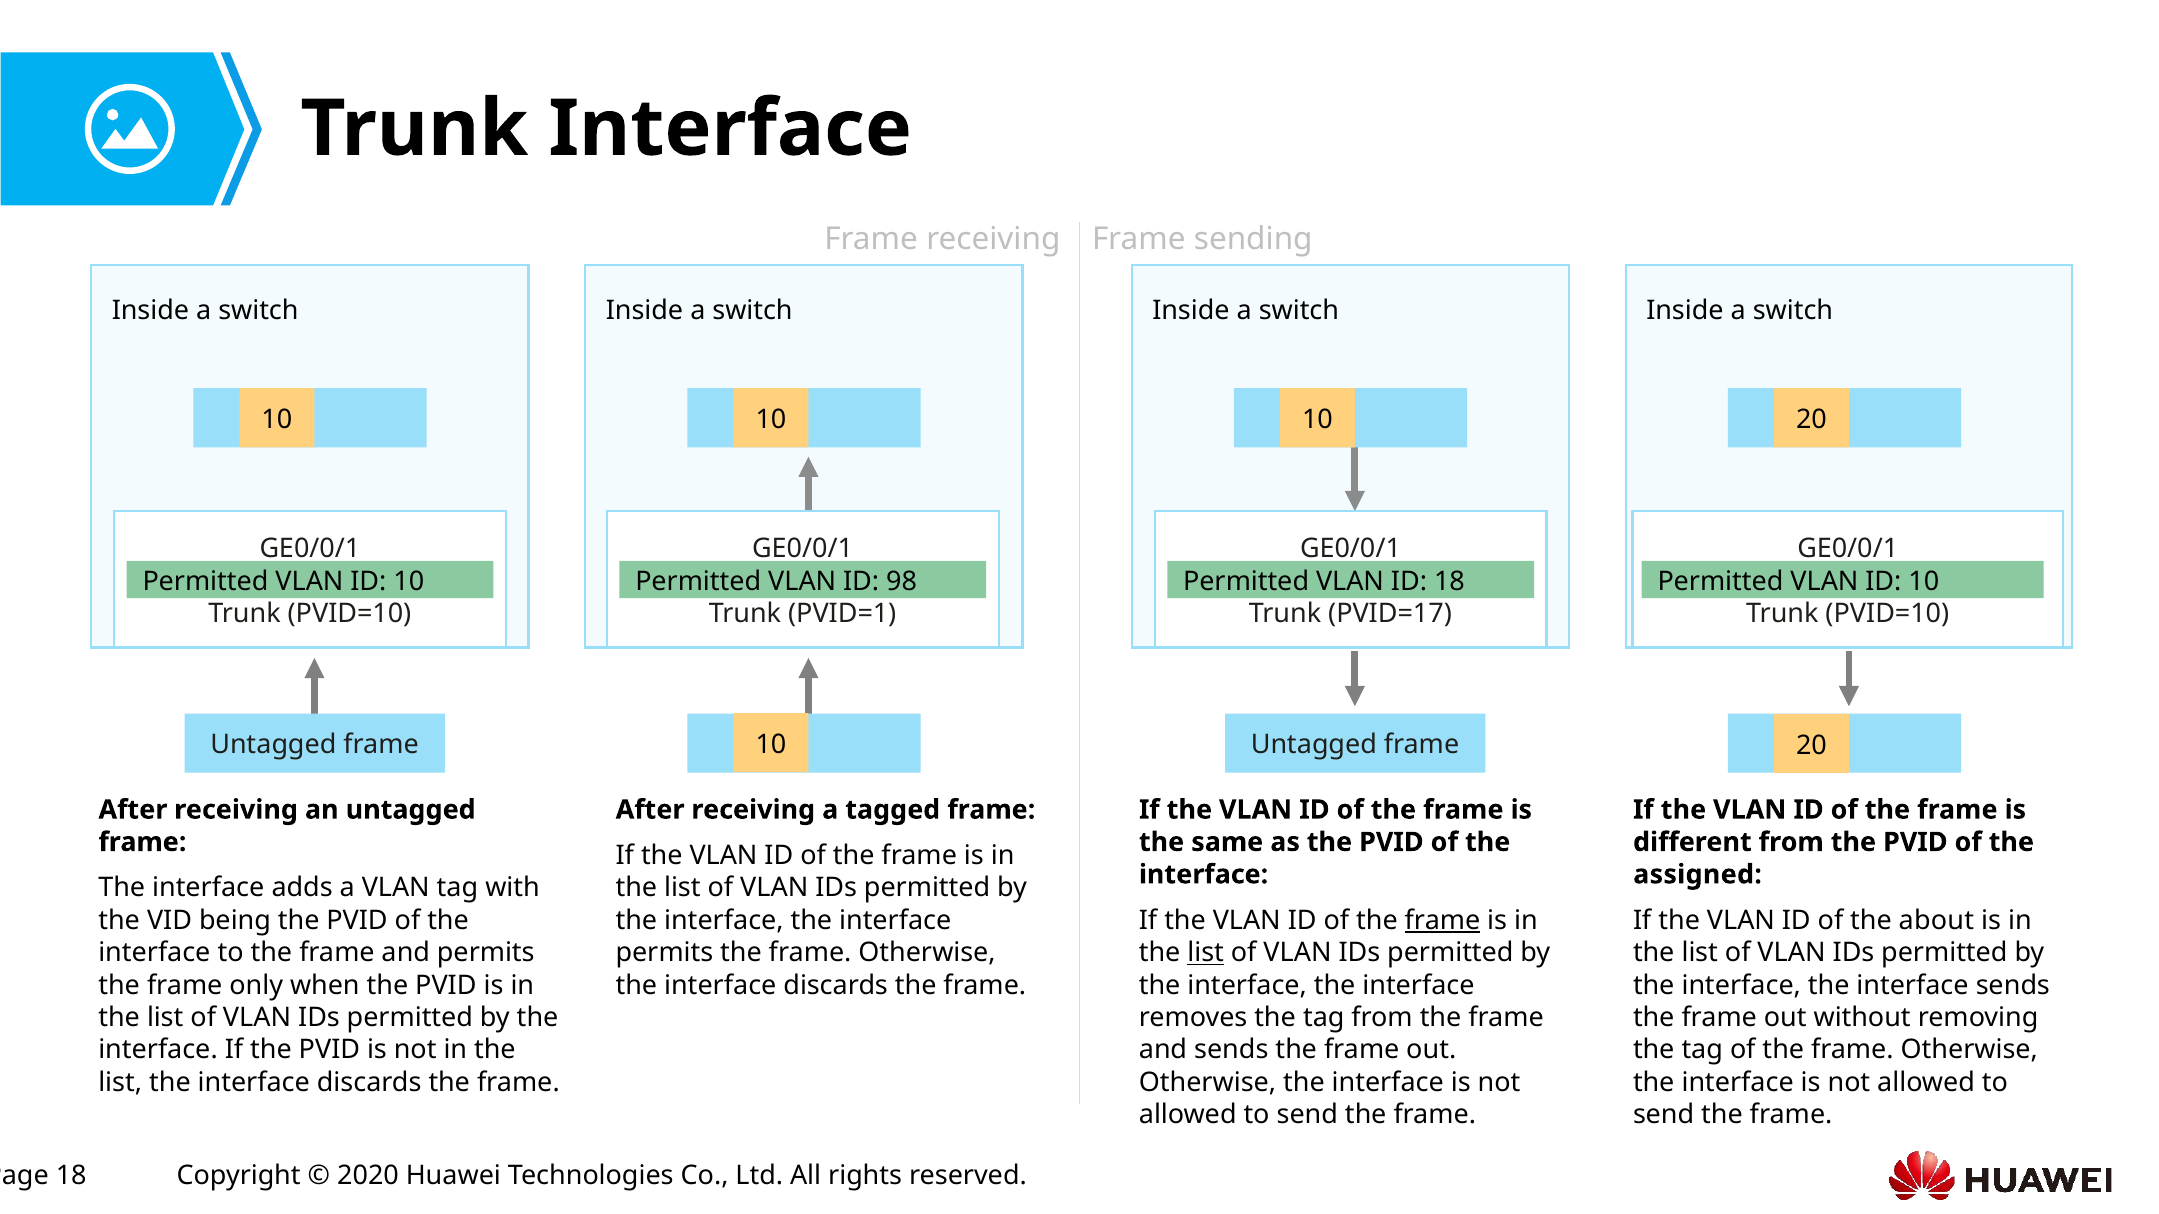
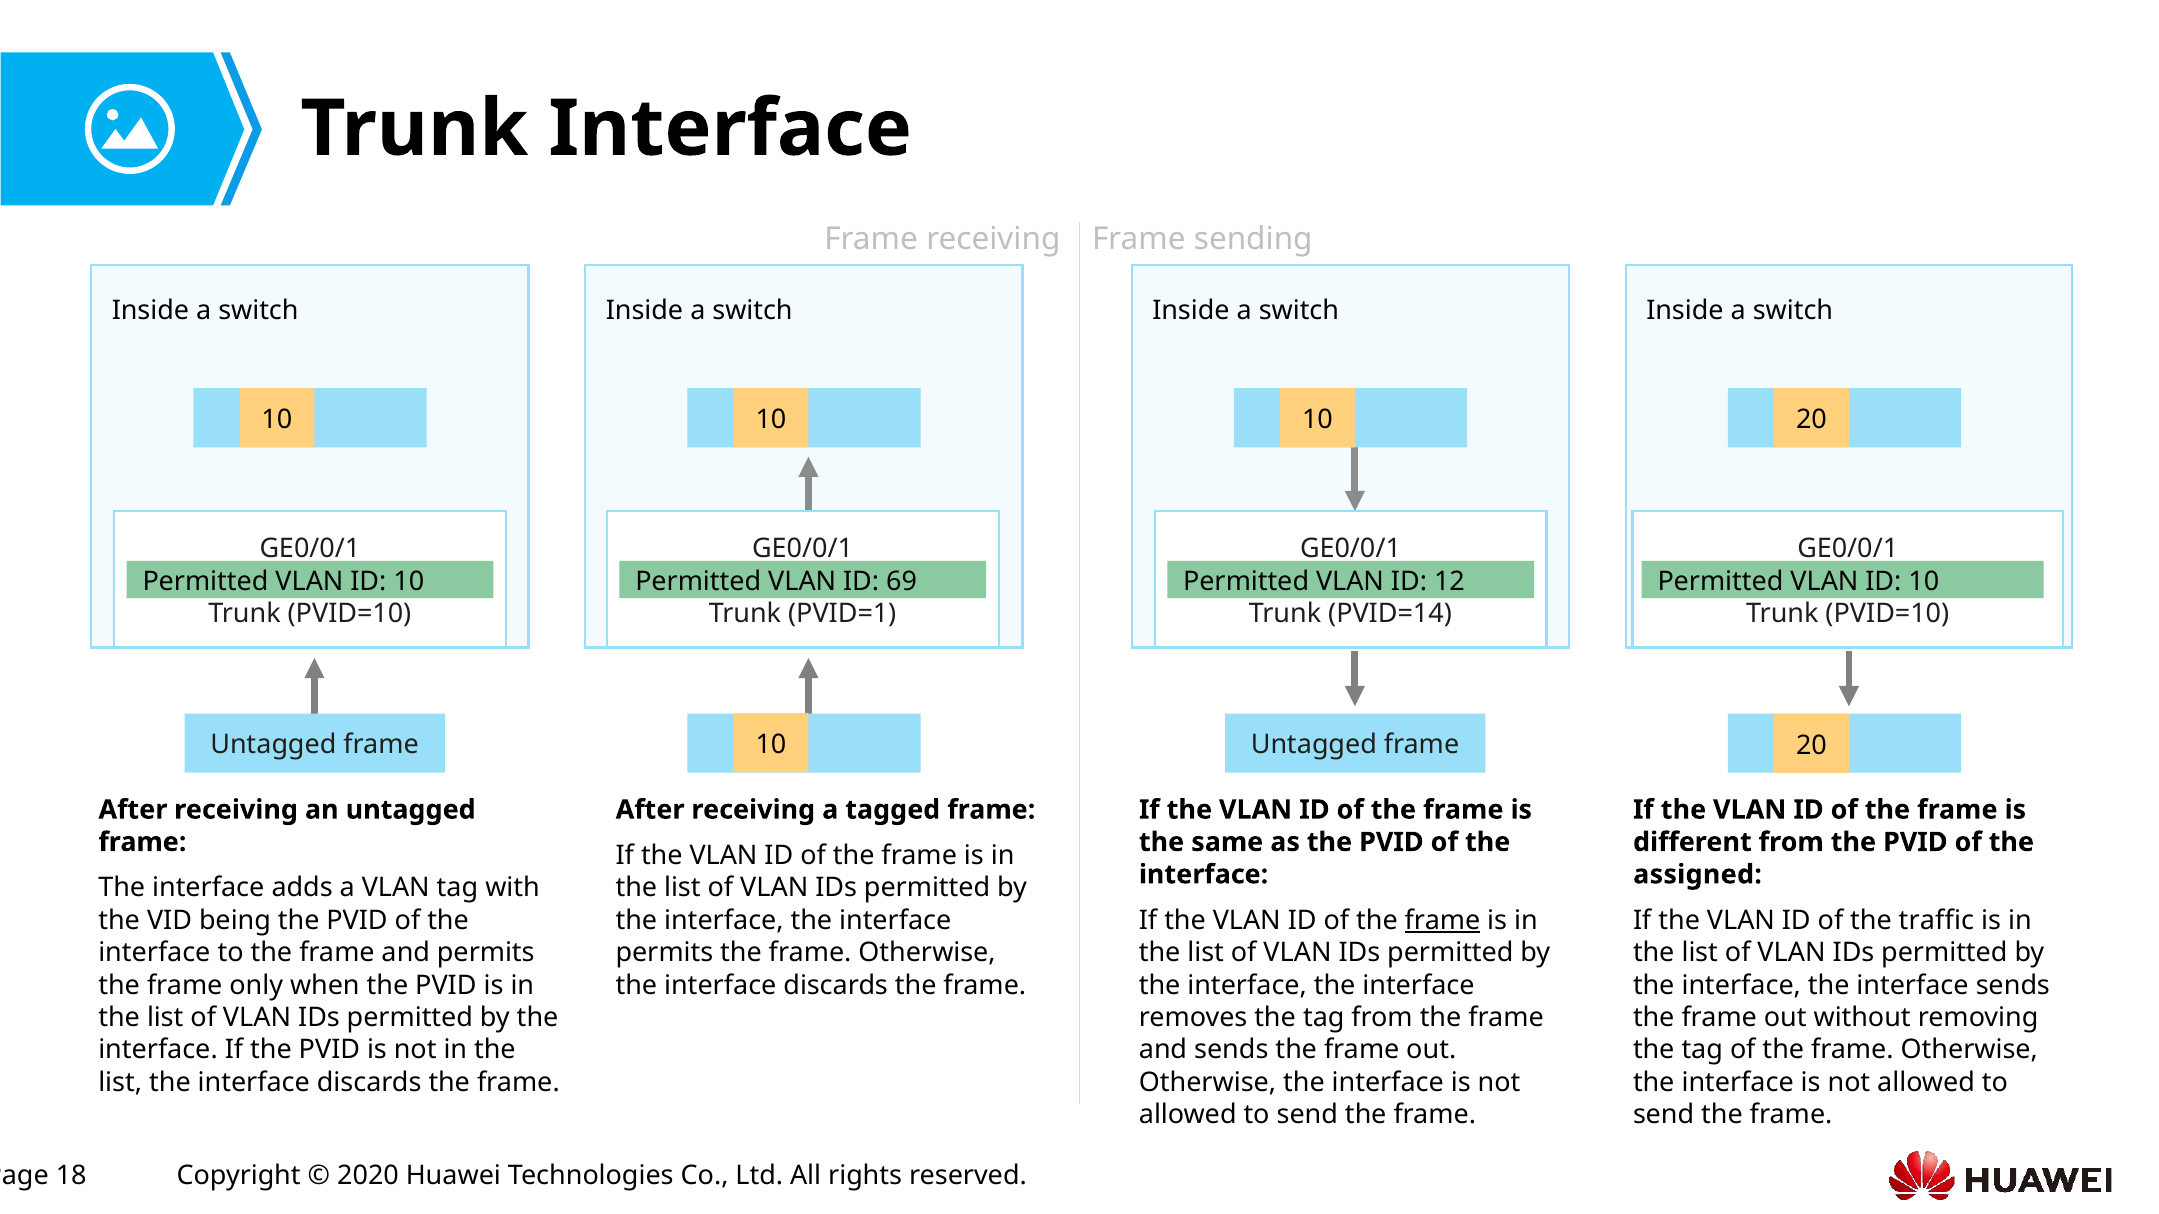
98: 98 -> 69
ID 18: 18 -> 12
PVID=17: PVID=17 -> PVID=14
about: about -> traffic
list at (1206, 953) underline: present -> none
